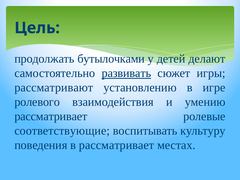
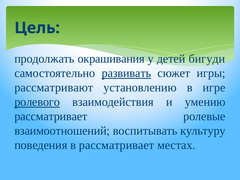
бутылочками: бутылочками -> окрашивания
делают: делают -> бигуди
ролевого underline: none -> present
соответствующие: соответствующие -> взаимоотношений
